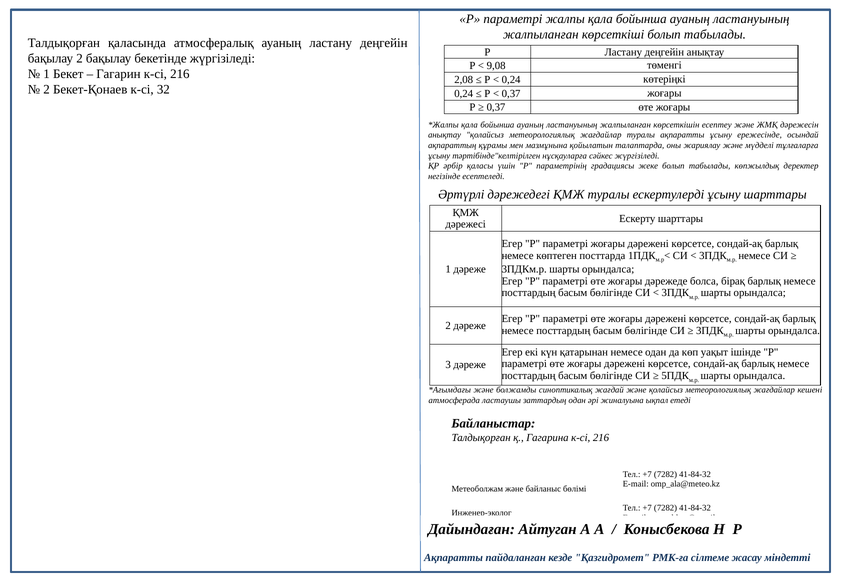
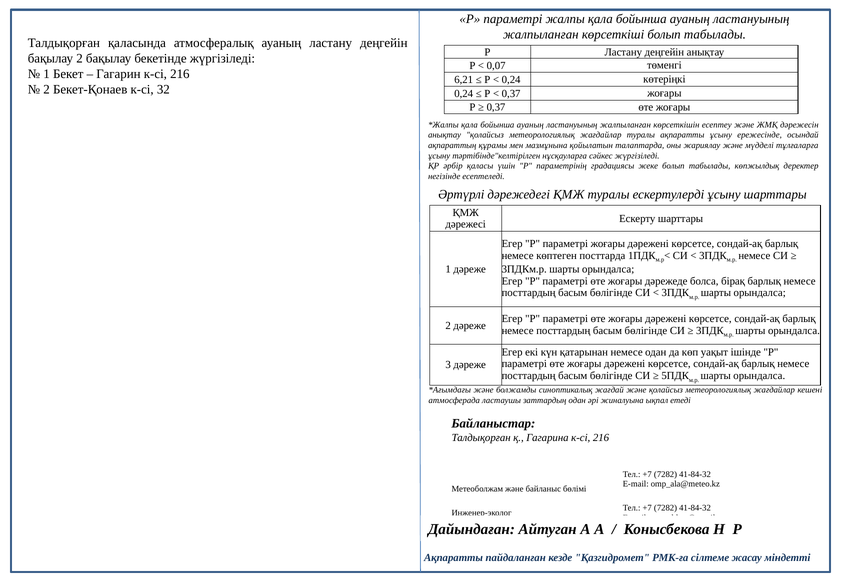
9,08: 9,08 -> 0,07
2,08: 2,08 -> 6,21
